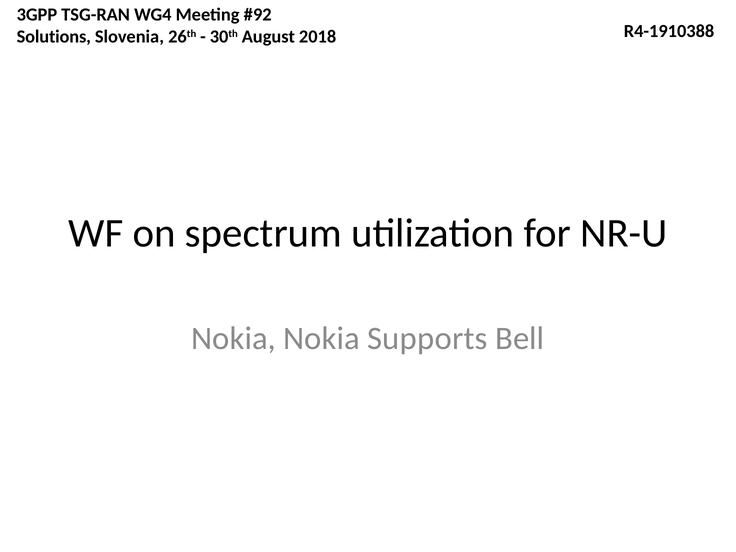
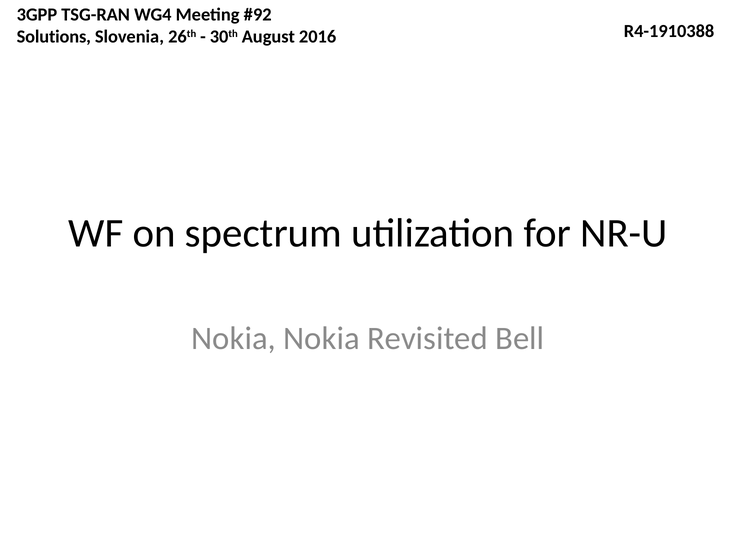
2018: 2018 -> 2016
Supports: Supports -> Revisited
